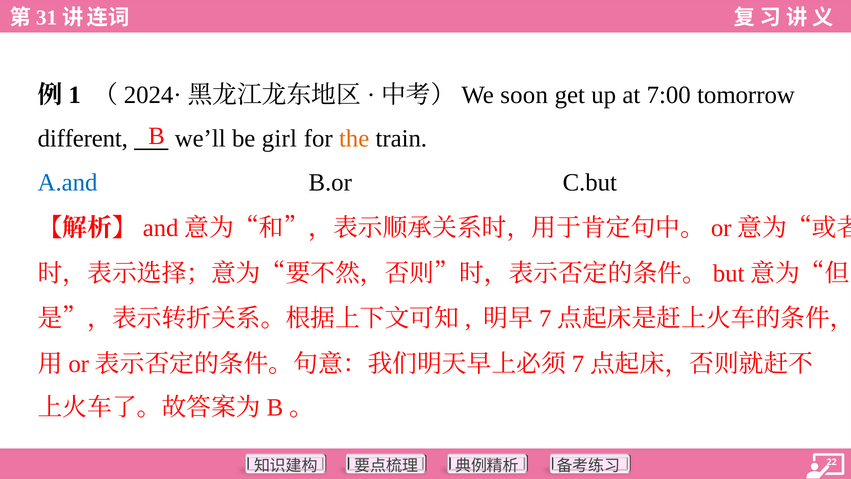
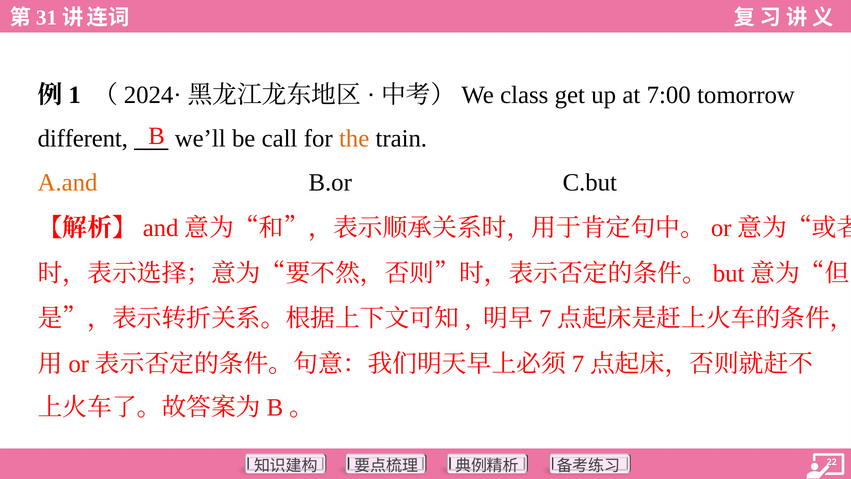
soon: soon -> class
girl: girl -> call
A.and colour: blue -> orange
